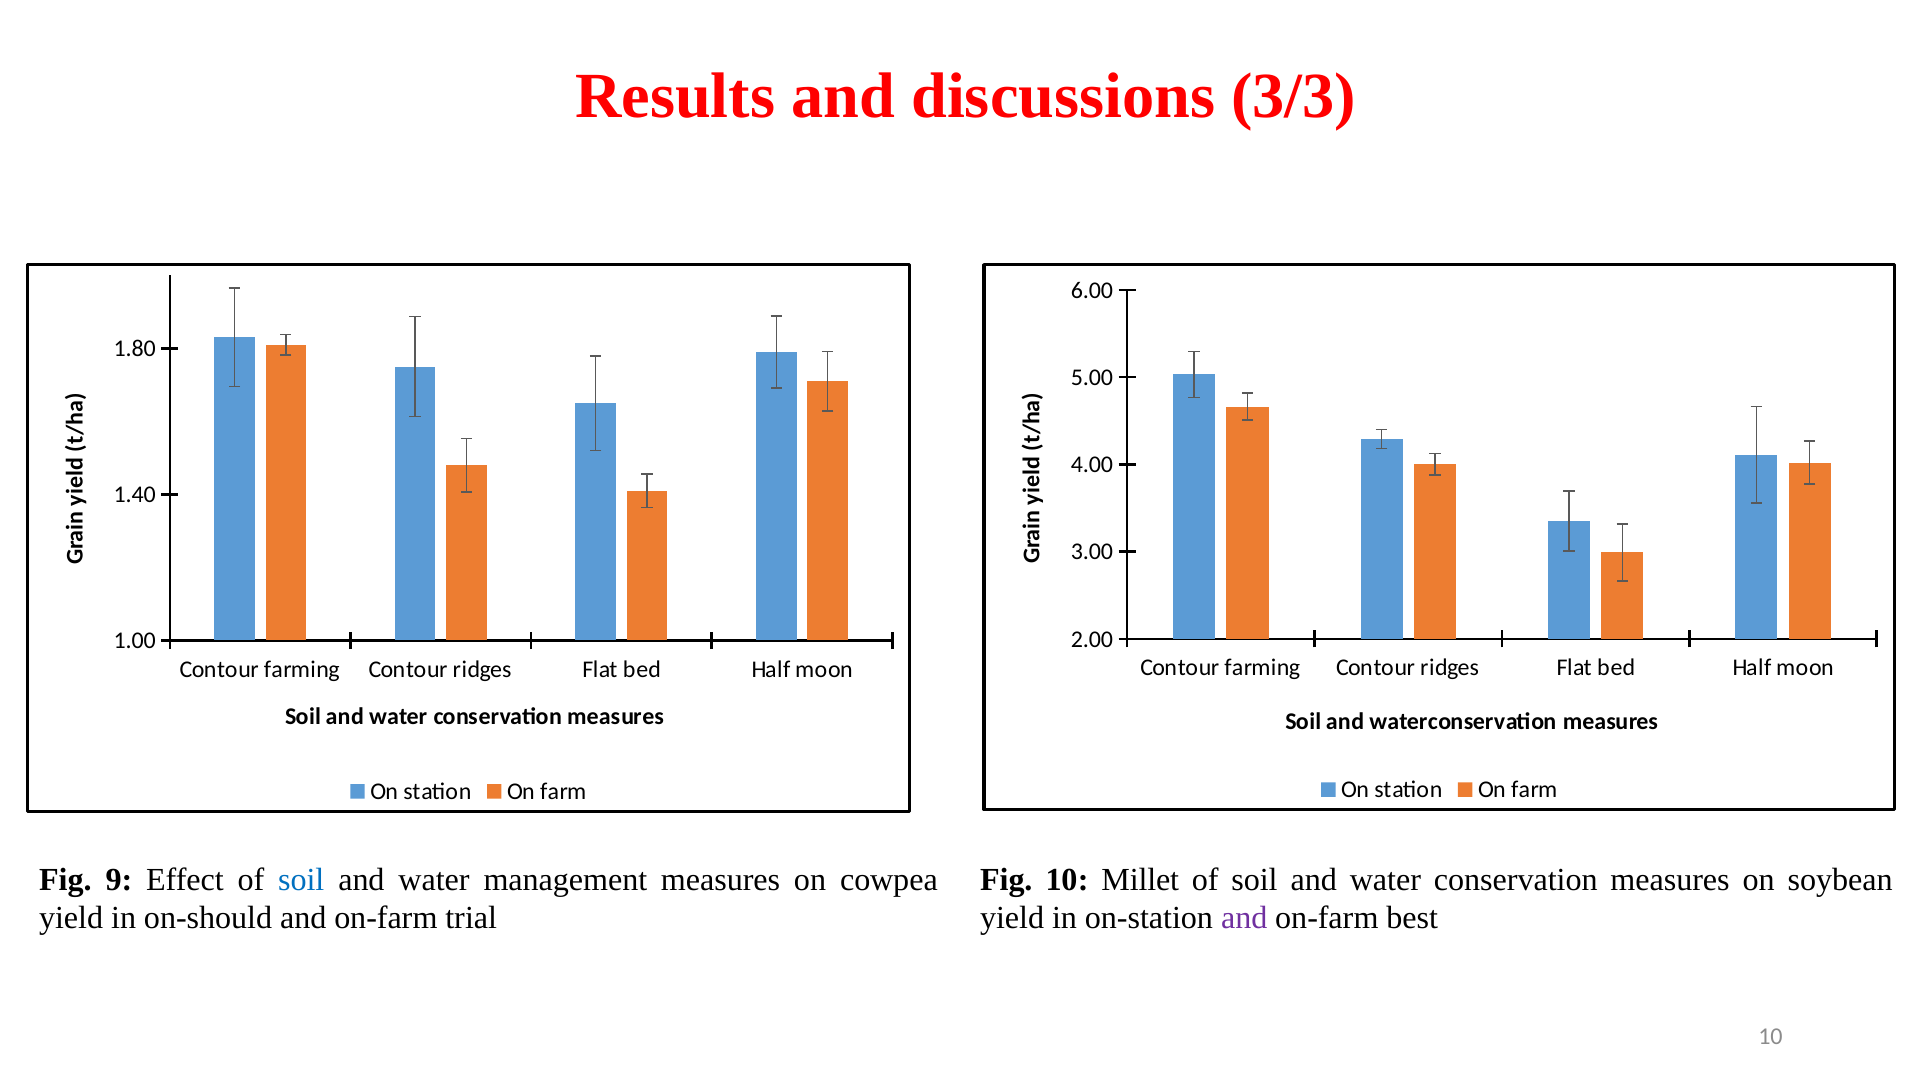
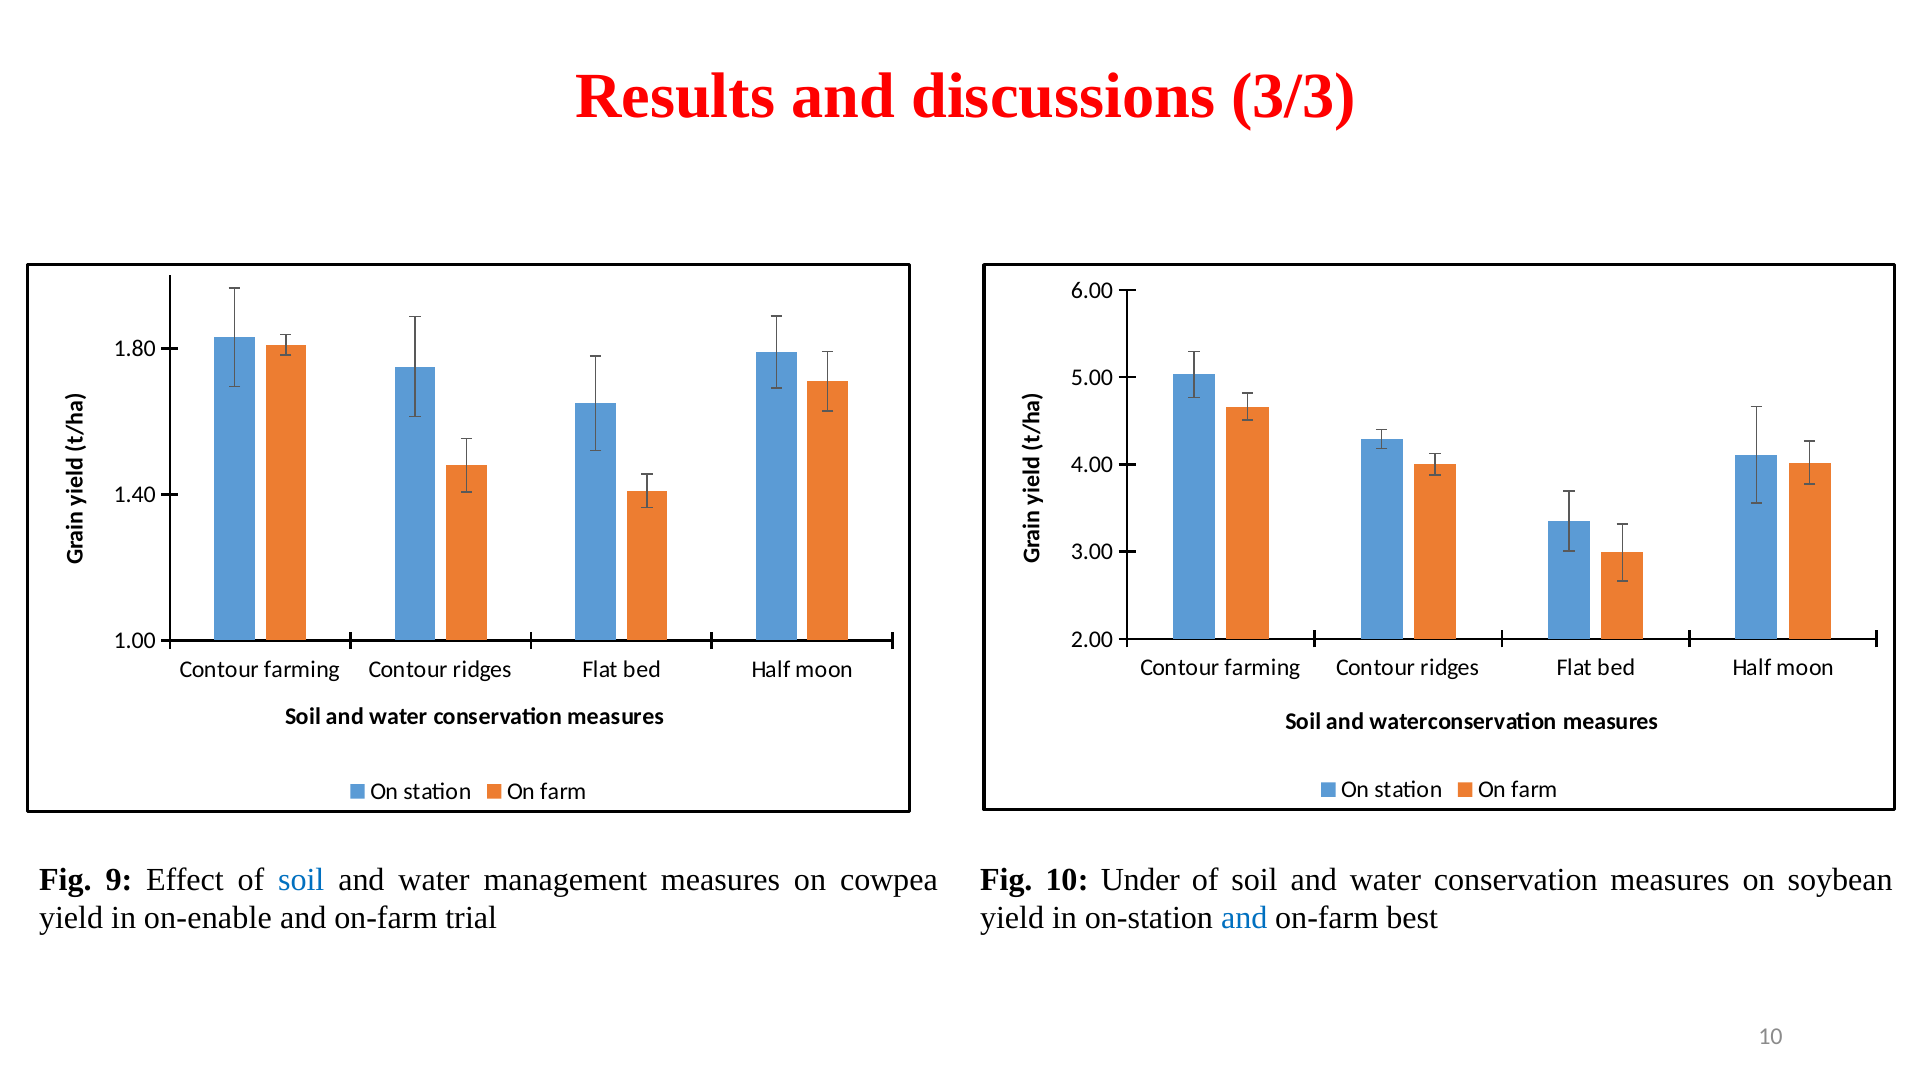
Millet: Millet -> Under
on-should: on-should -> on-enable
and at (1244, 918) colour: purple -> blue
